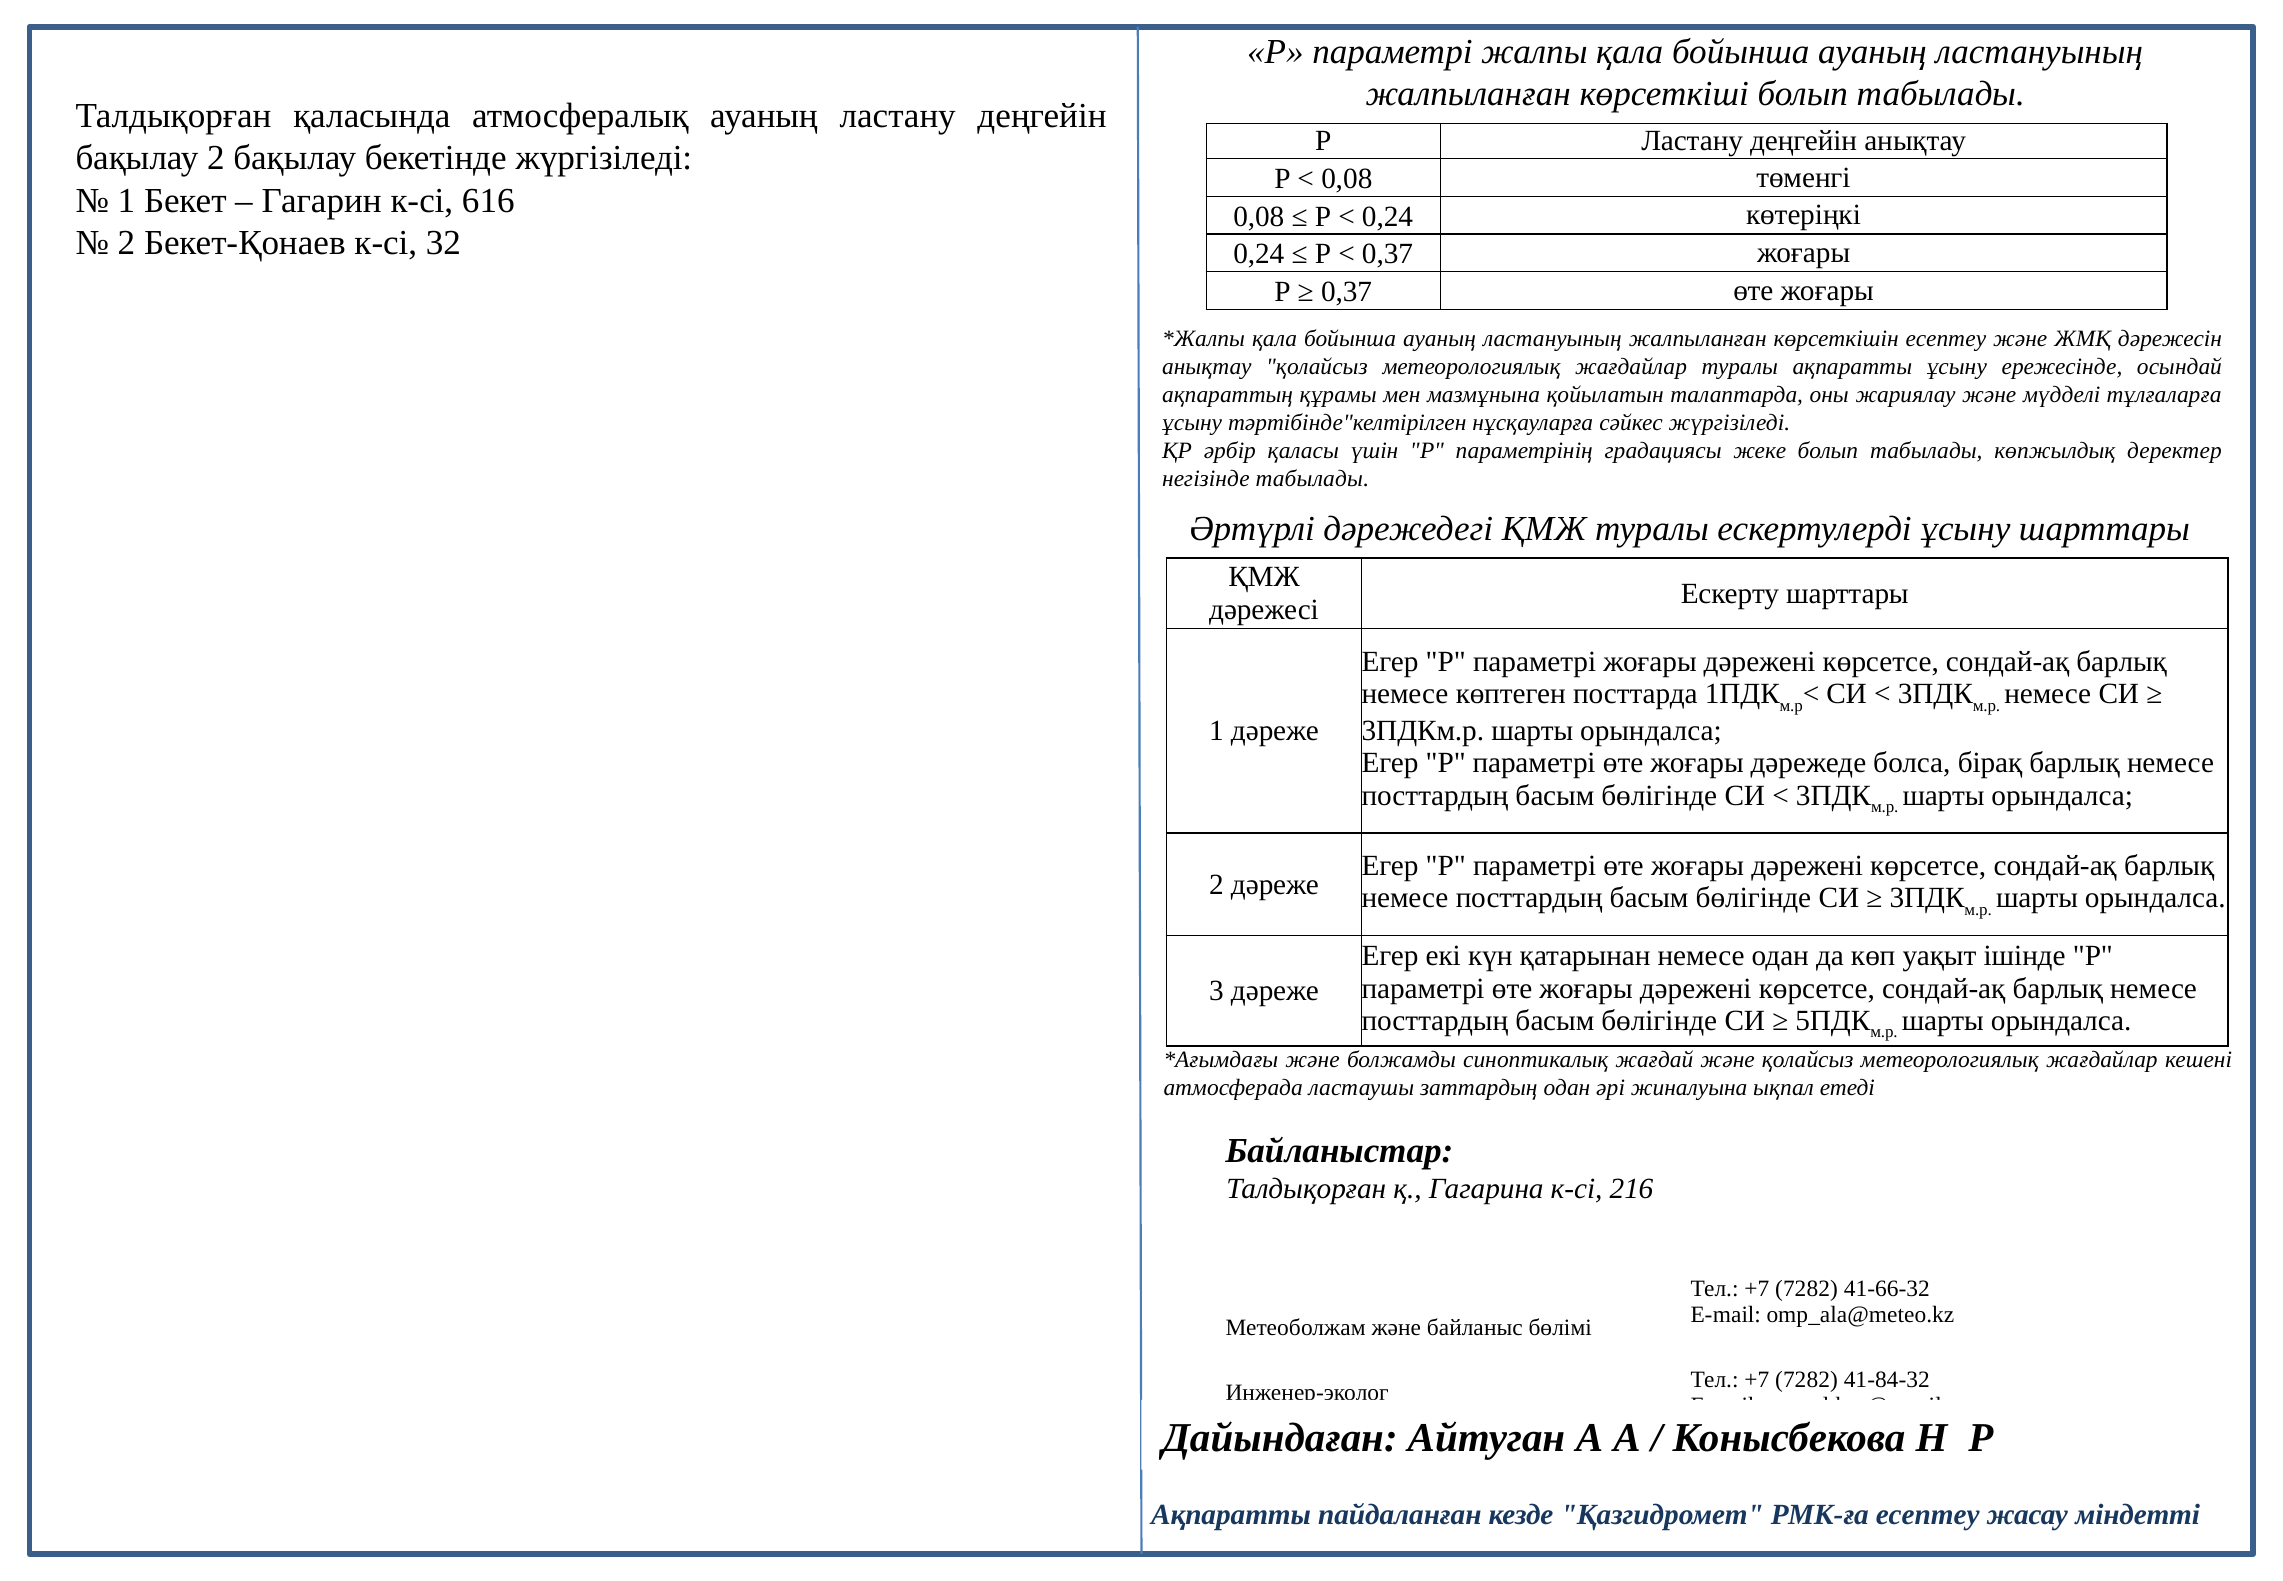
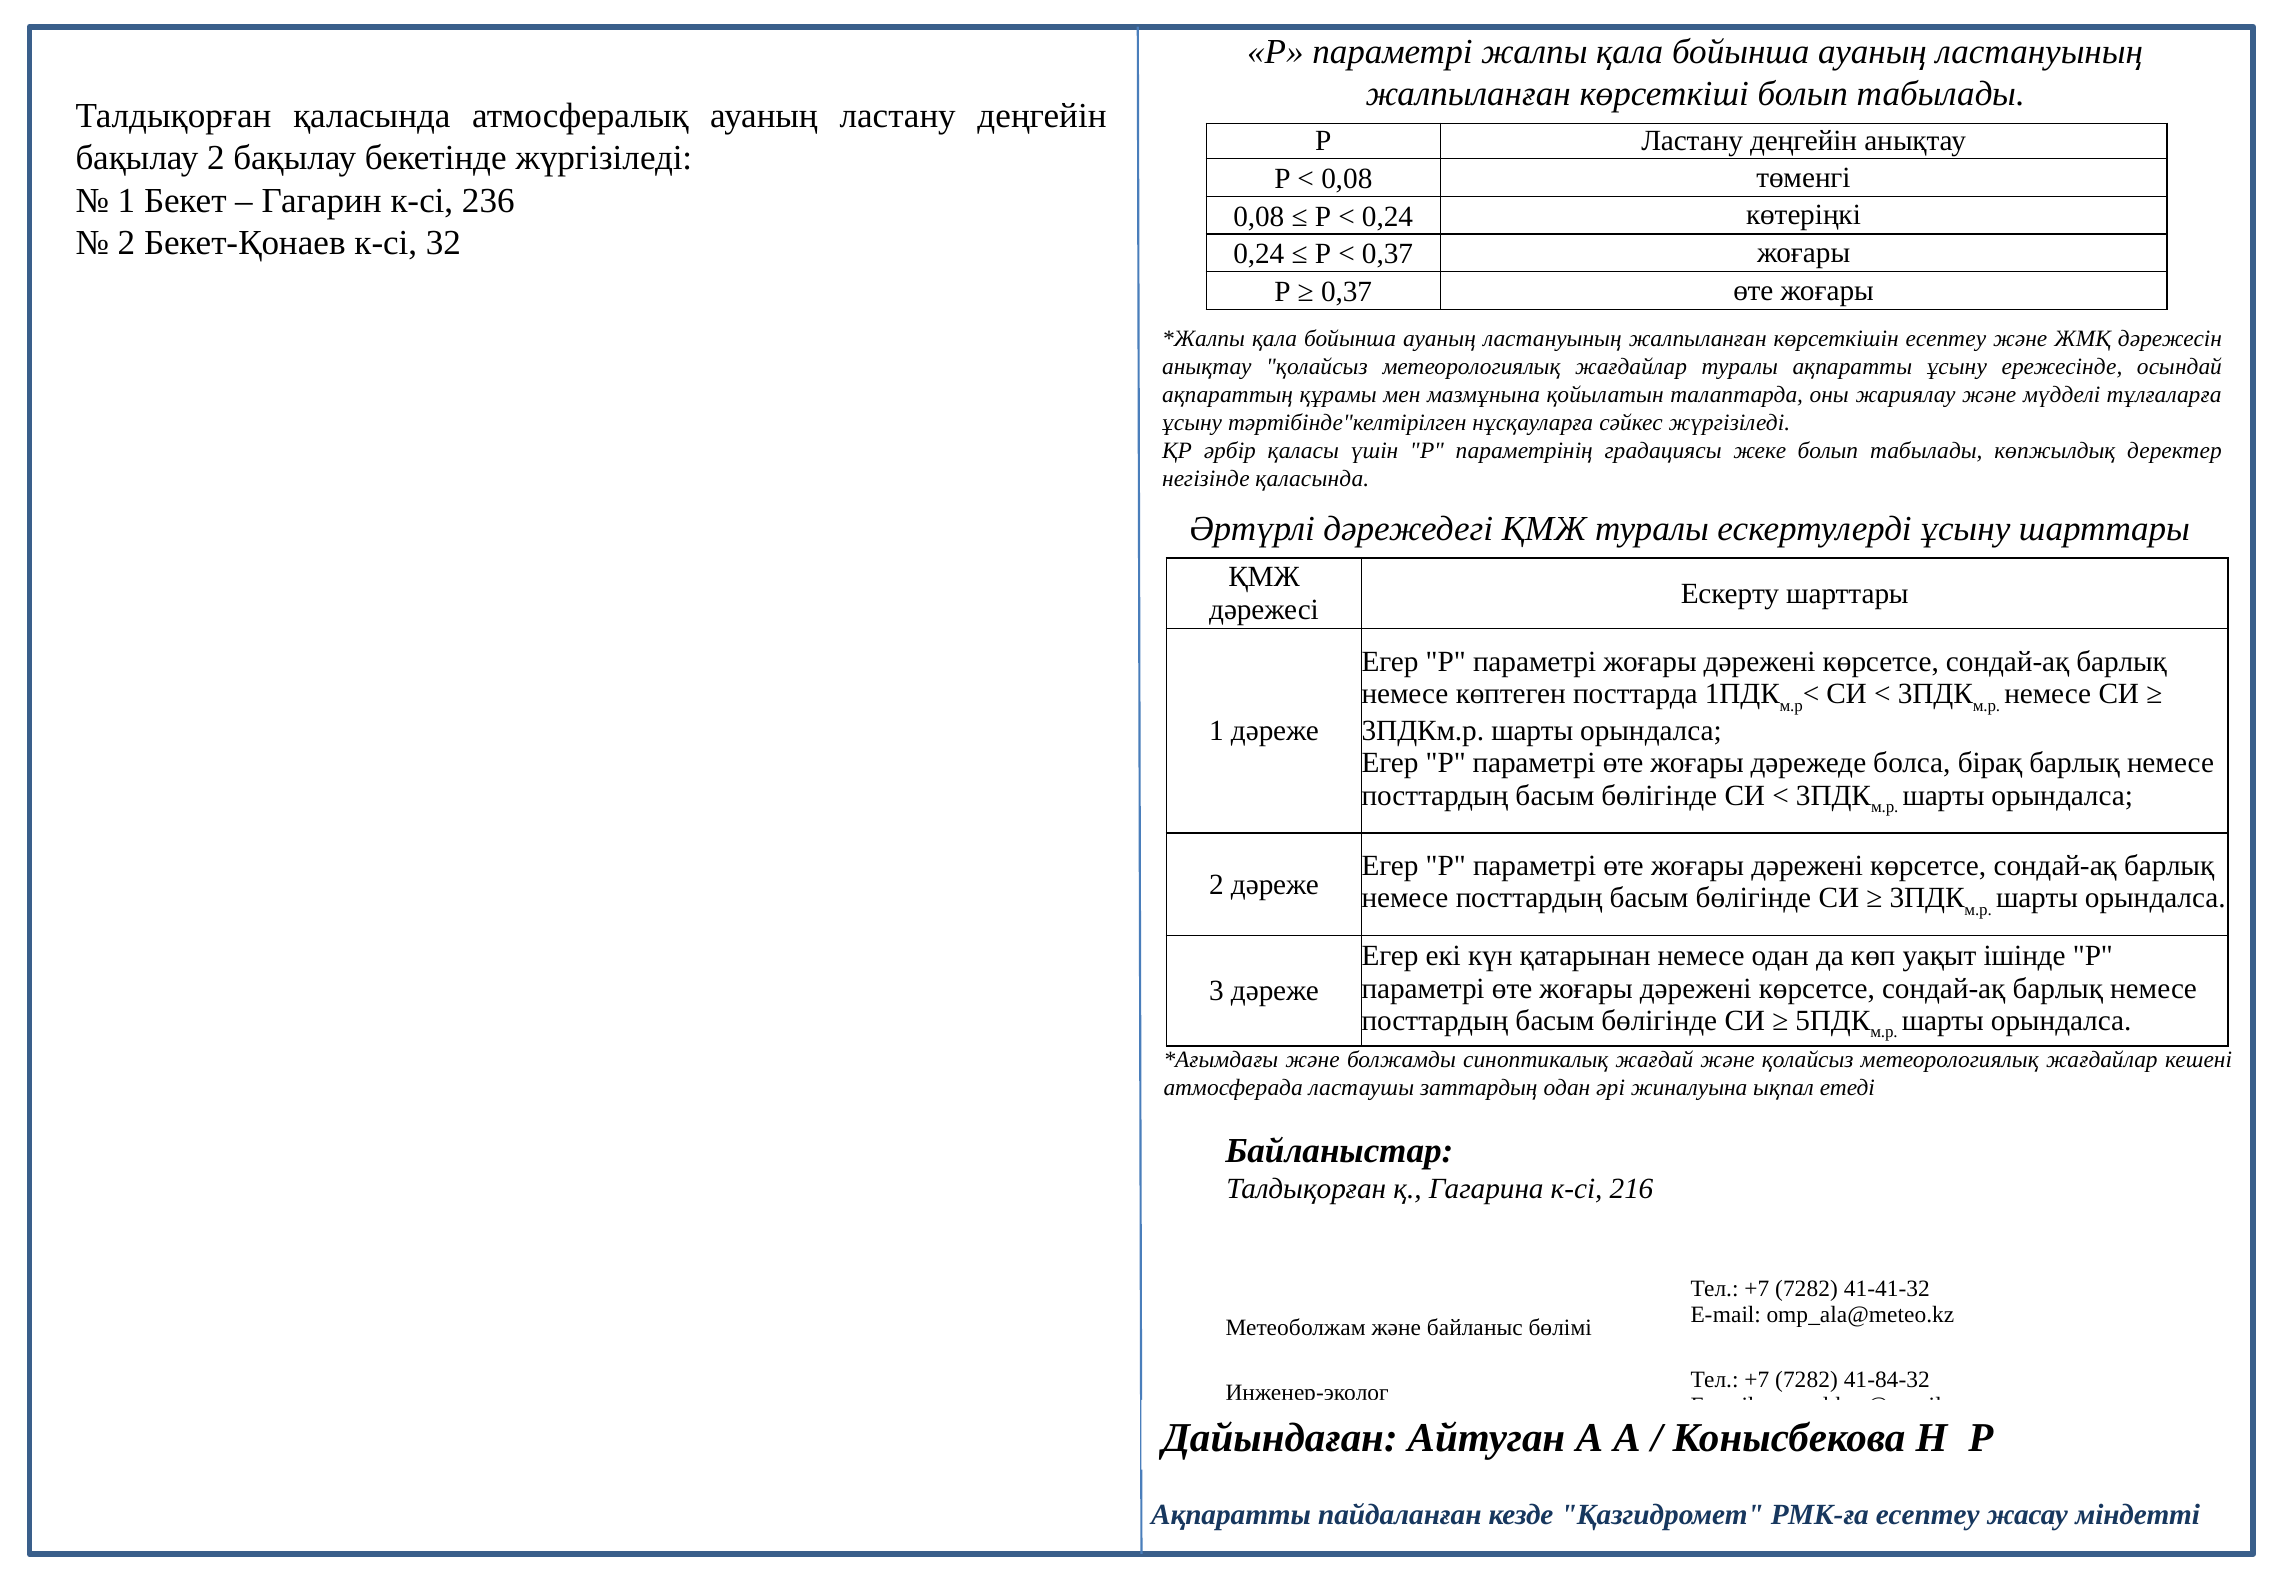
616: 616 -> 236
негізінде табылады: табылады -> қаласында
41-66-32: 41-66-32 -> 41-41-32
